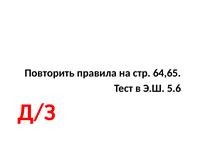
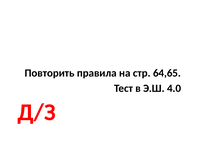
5.6: 5.6 -> 4.0
